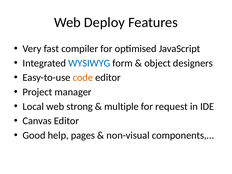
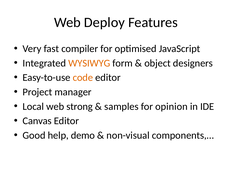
WYSIWYG colour: blue -> orange
multiple: multiple -> samples
request: request -> opinion
pages: pages -> demo
